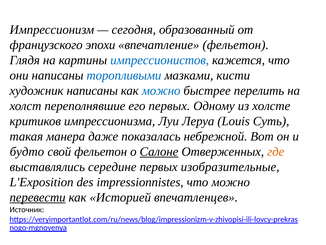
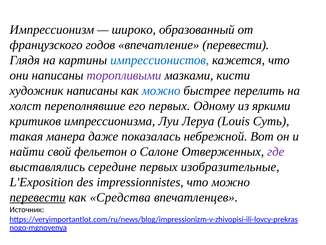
сегодня: сегодня -> широко
эпохи: эпохи -> годов
впечатление фельетон: фельетон -> перевести
торопливыми colour: blue -> purple
холсте: холсте -> яркими
будто: будто -> найти
Салоне underline: present -> none
где colour: orange -> purple
Историей: Историей -> Средства
